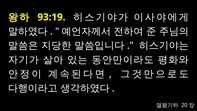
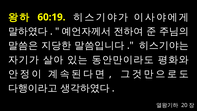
93:19: 93:19 -> 60:19
